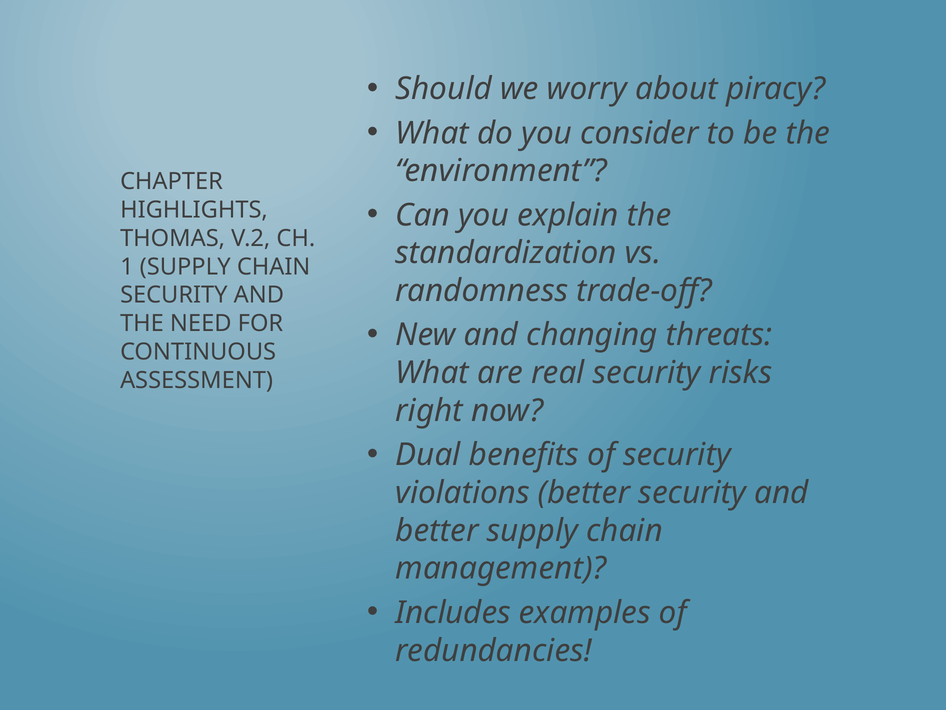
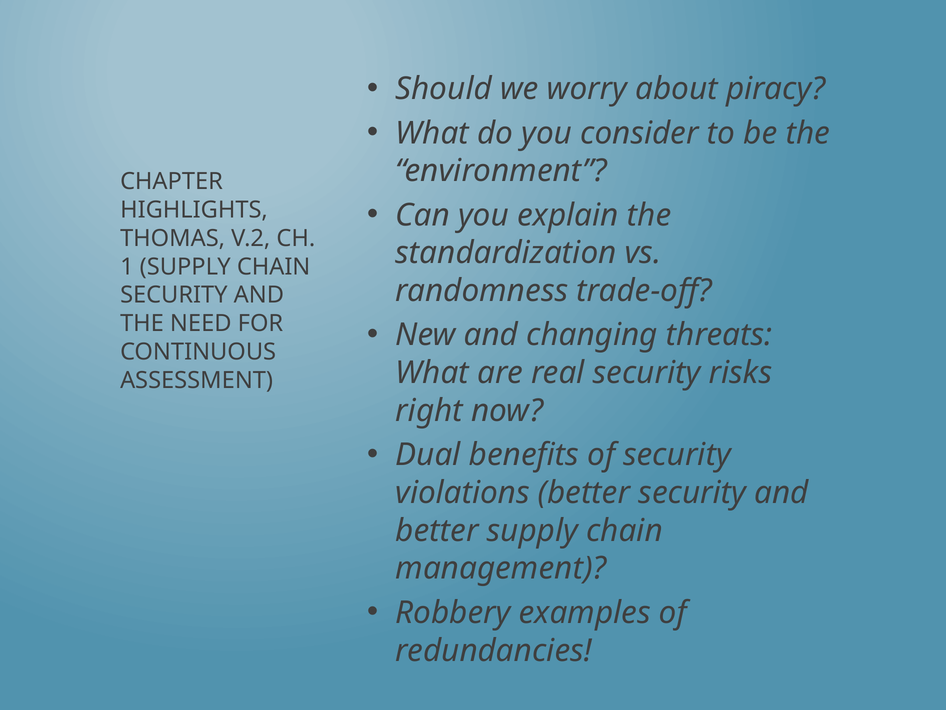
Includes: Includes -> Robbery
